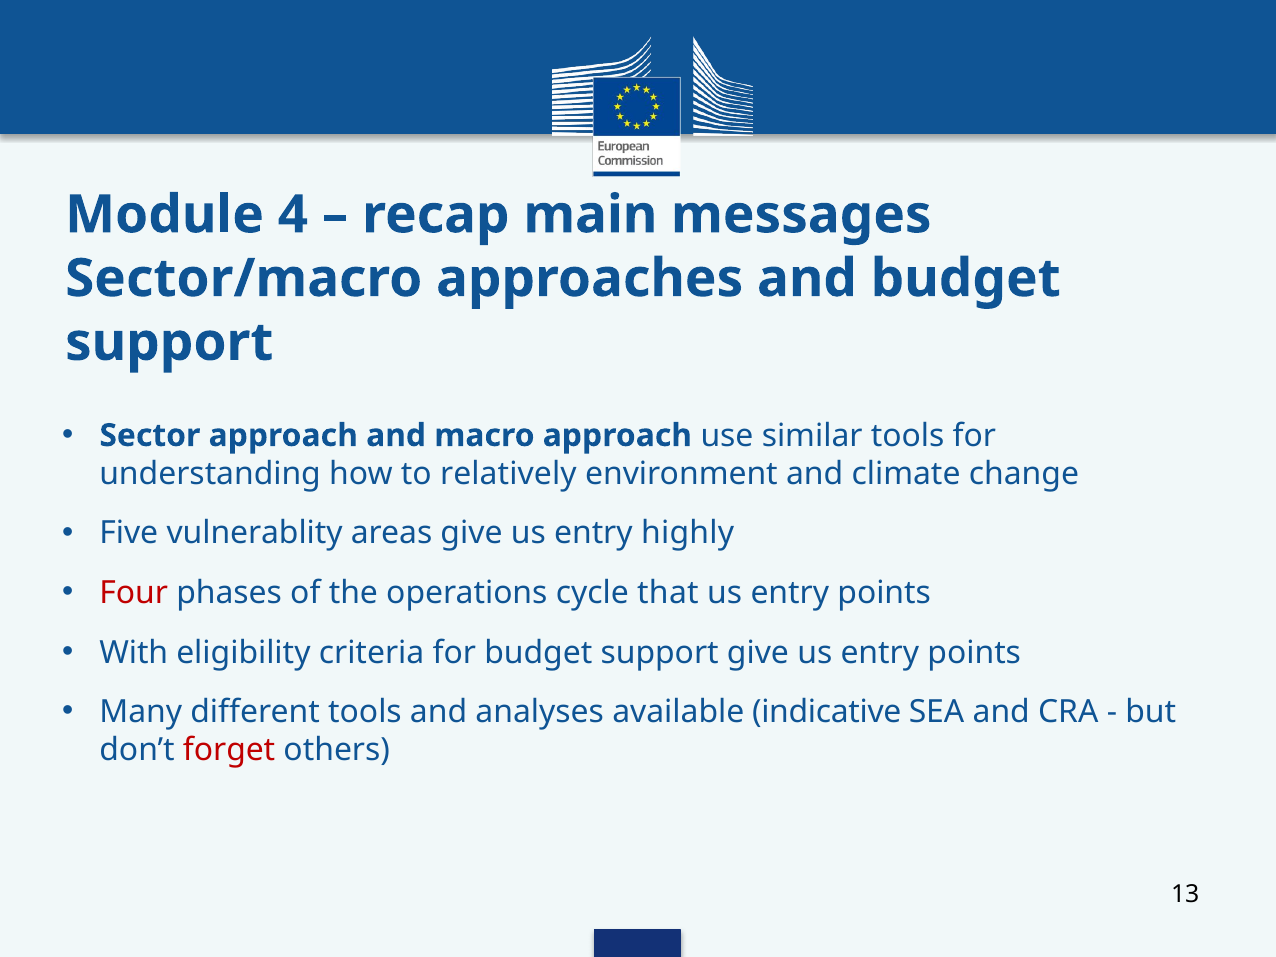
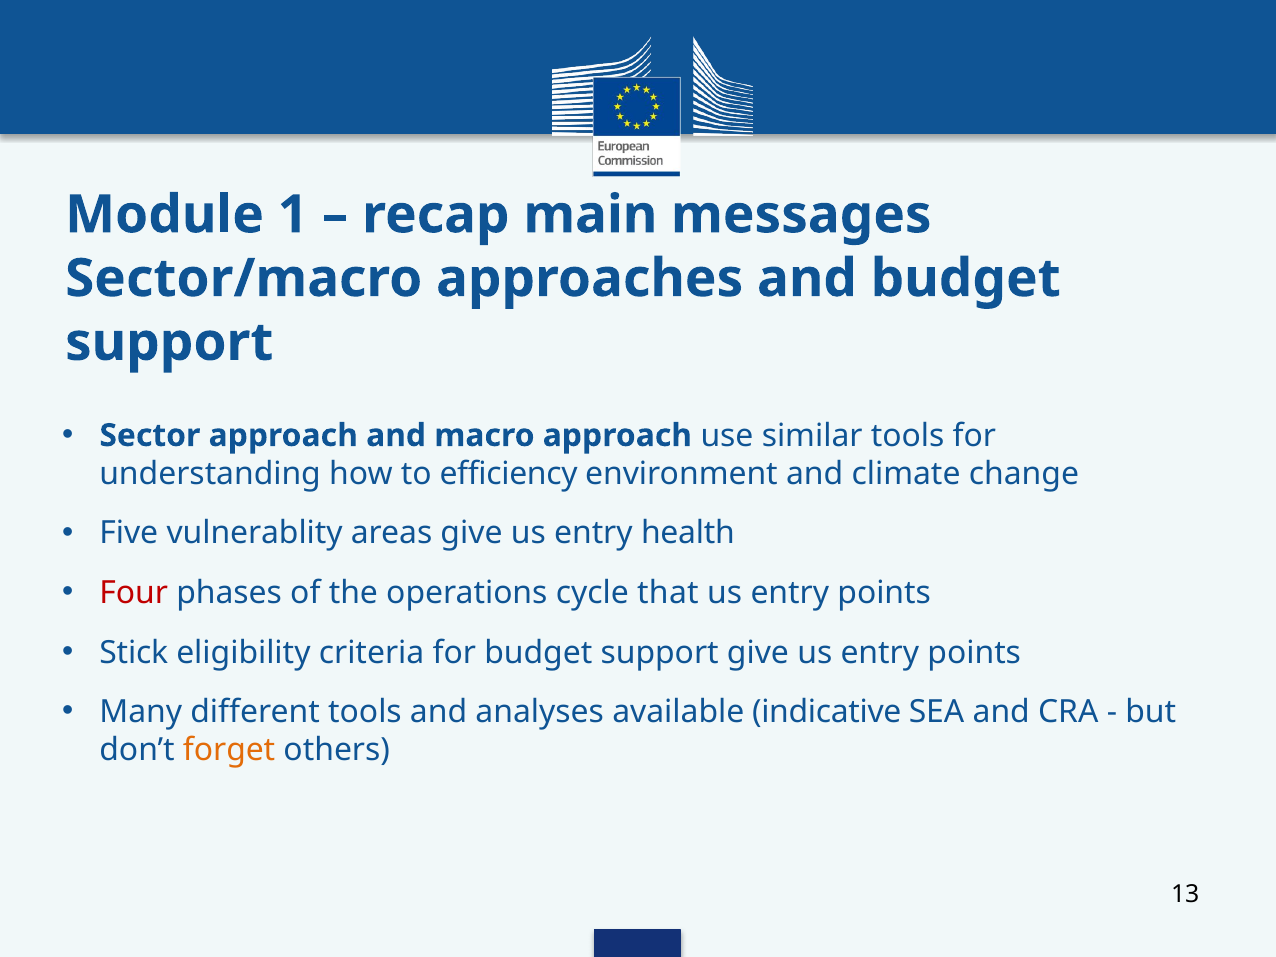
4: 4 -> 1
relatively: relatively -> efficiency
highly: highly -> health
With: With -> Stick
forget colour: red -> orange
